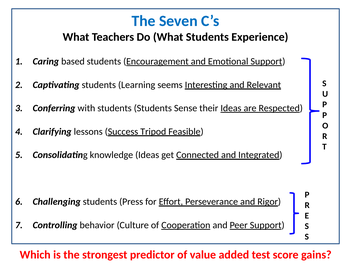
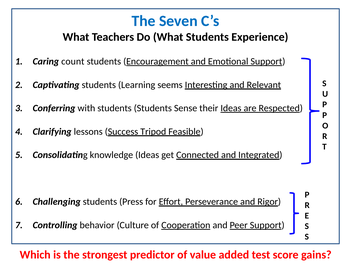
based: based -> count
